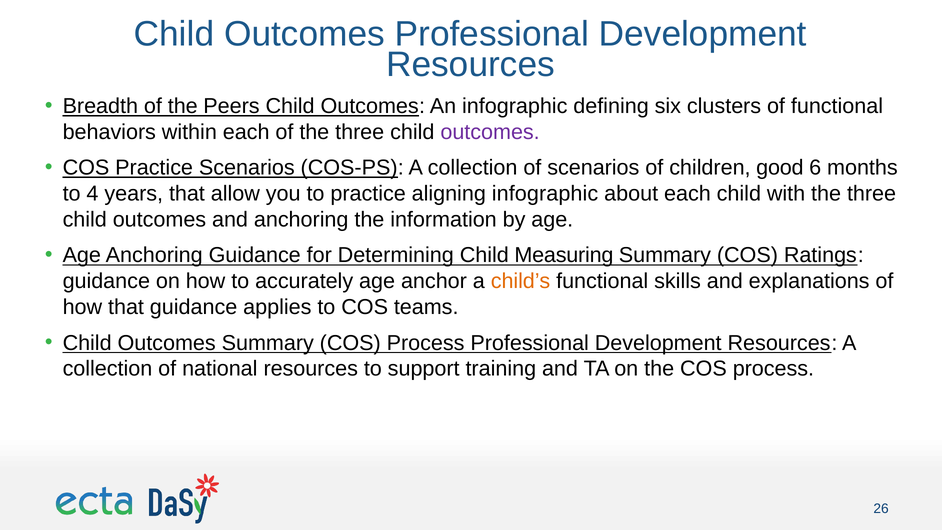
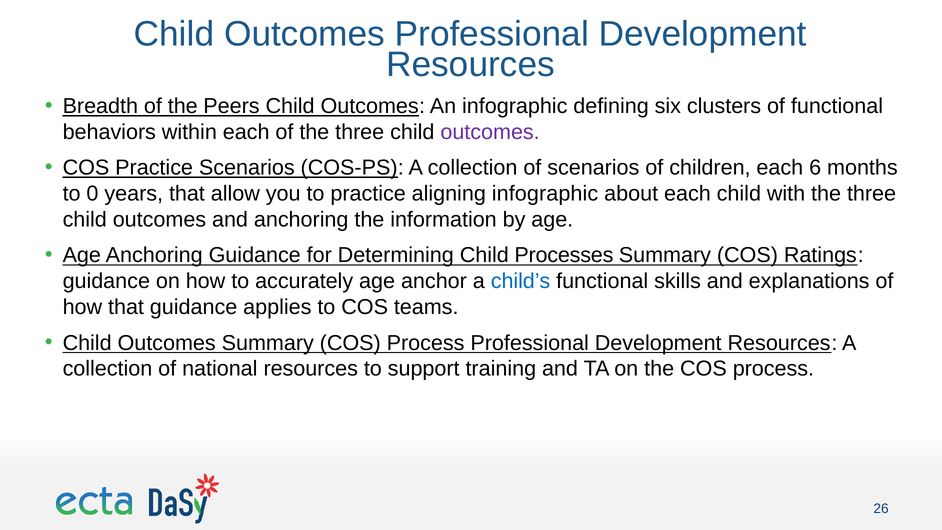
children good: good -> each
4: 4 -> 0
Measuring: Measuring -> Processes
child’s colour: orange -> blue
